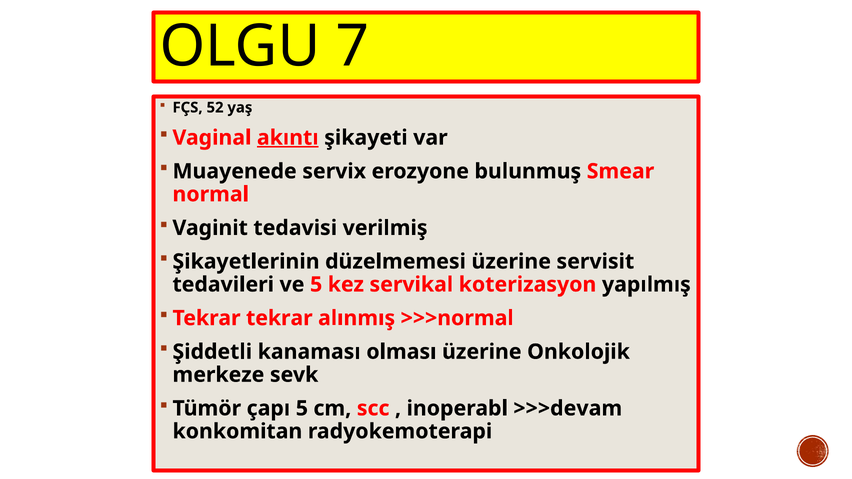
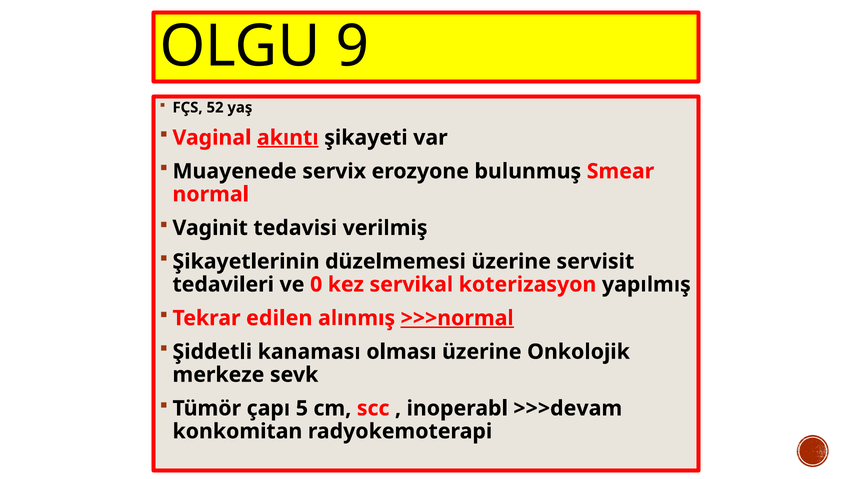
7: 7 -> 9
ve 5: 5 -> 0
Tekrar tekrar: tekrar -> edilen
>>>normal underline: none -> present
